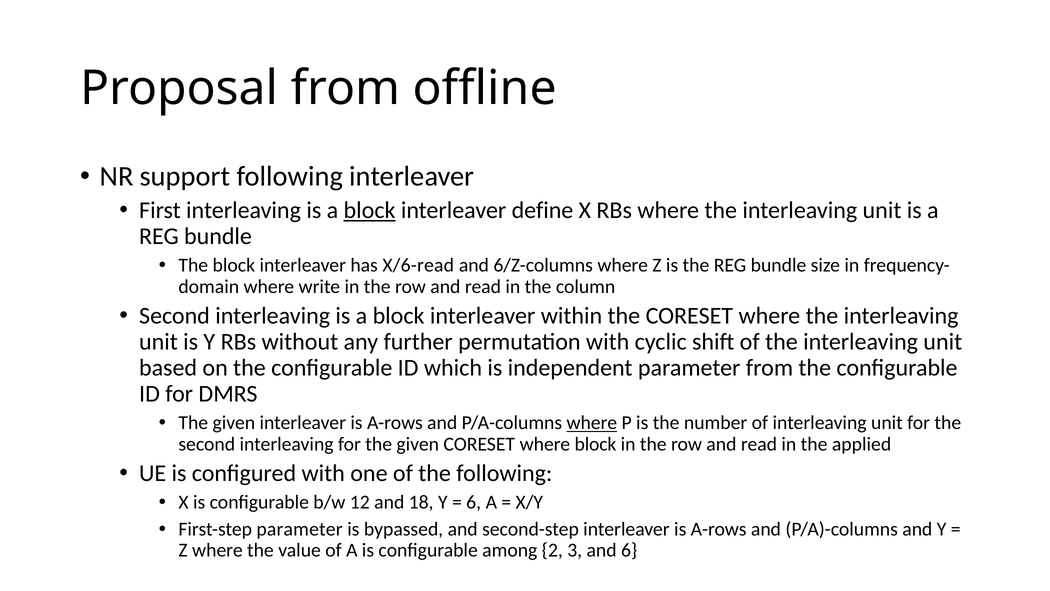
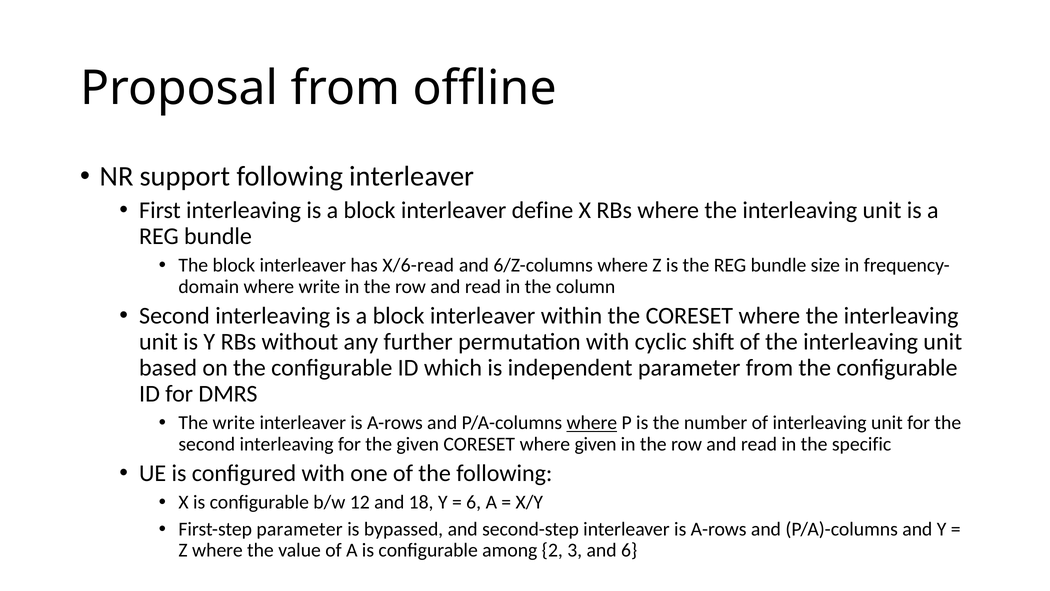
block at (370, 210) underline: present -> none
given at (234, 423): given -> write
where block: block -> given
applied: applied -> specific
